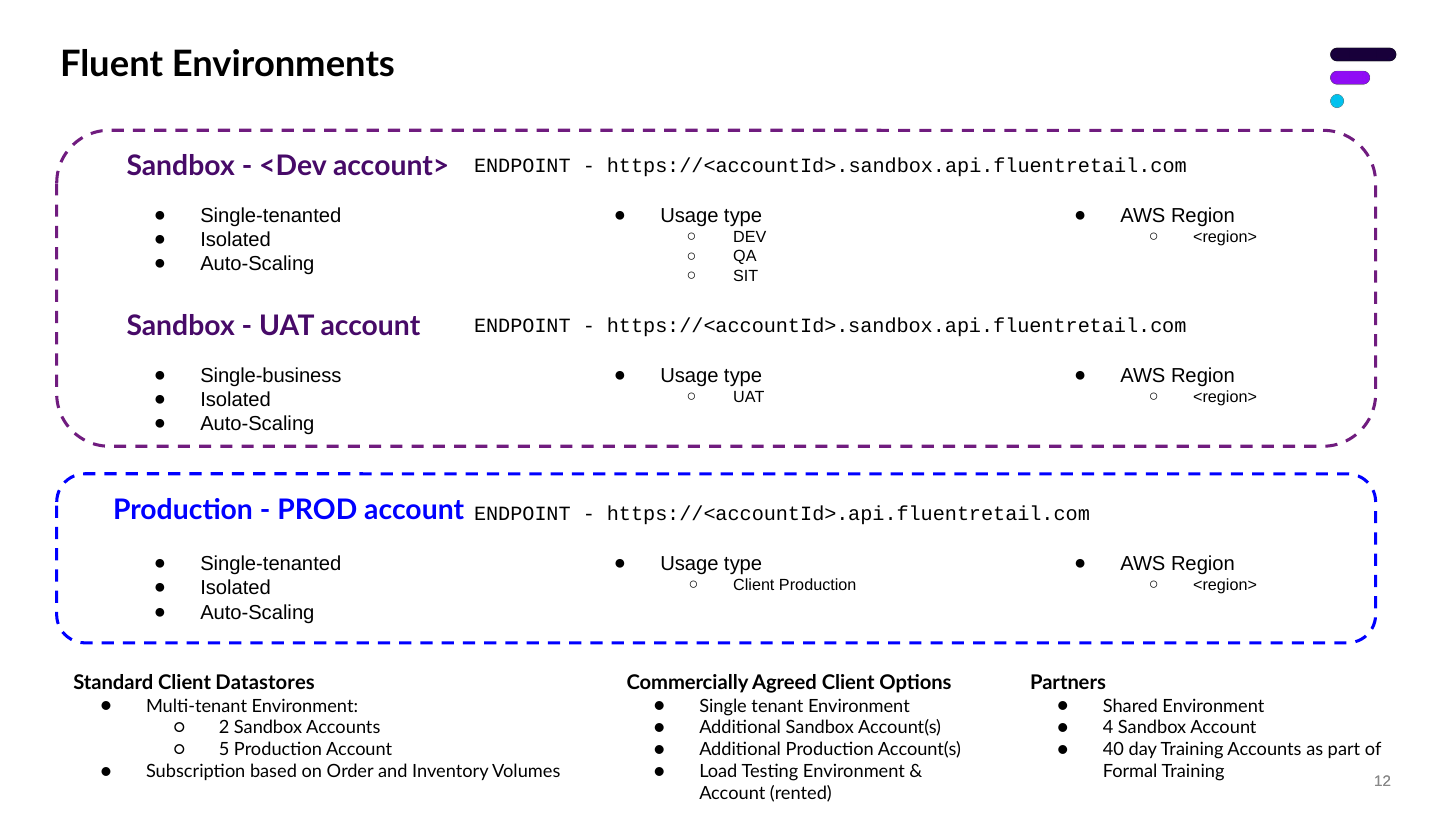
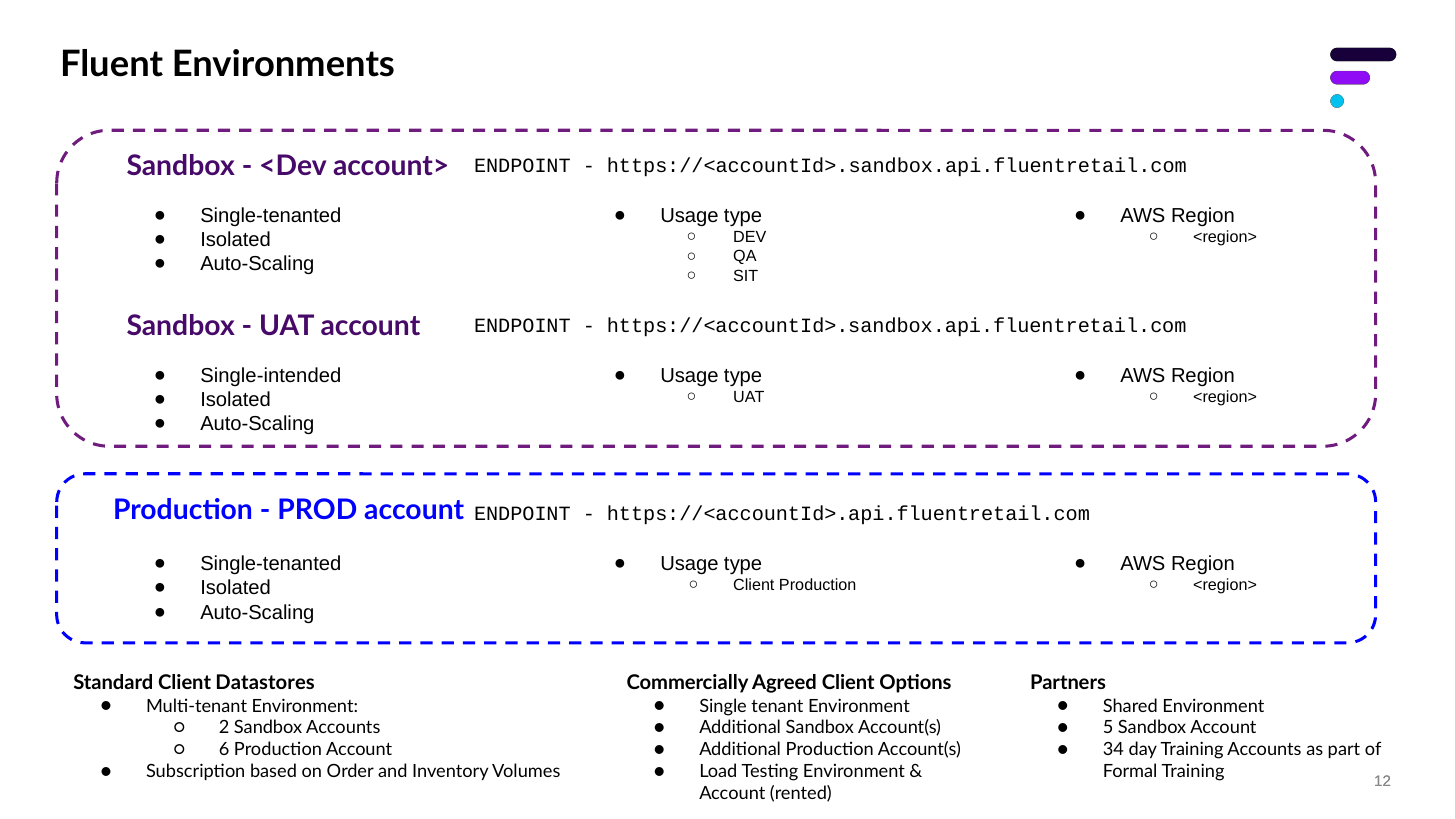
Single-business: Single-business -> Single-intended
4: 4 -> 5
5: 5 -> 6
40: 40 -> 34
